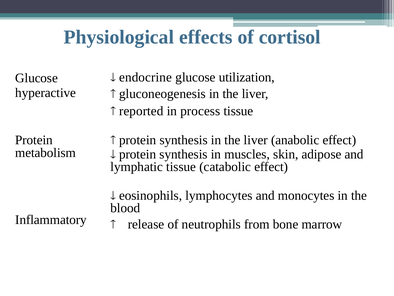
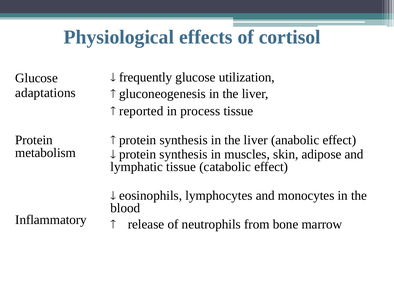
endocrine: endocrine -> frequently
hyperactive: hyperactive -> adaptations
